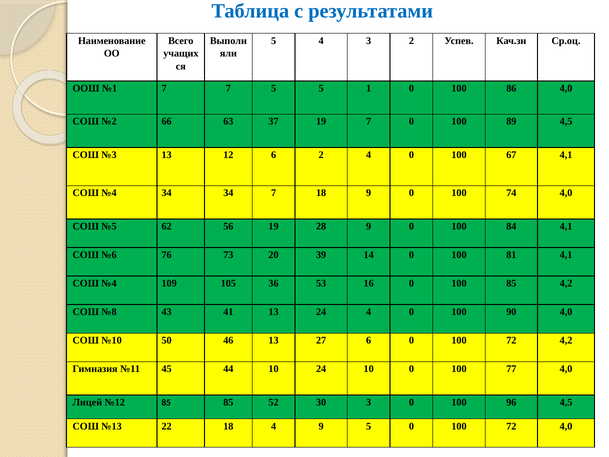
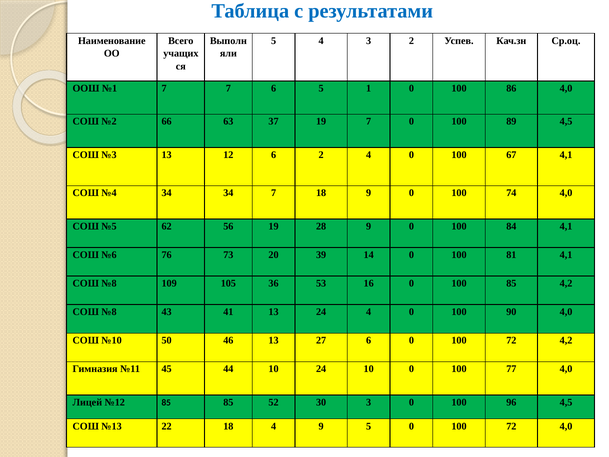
7 5: 5 -> 6
№4 at (109, 283): №4 -> №8
